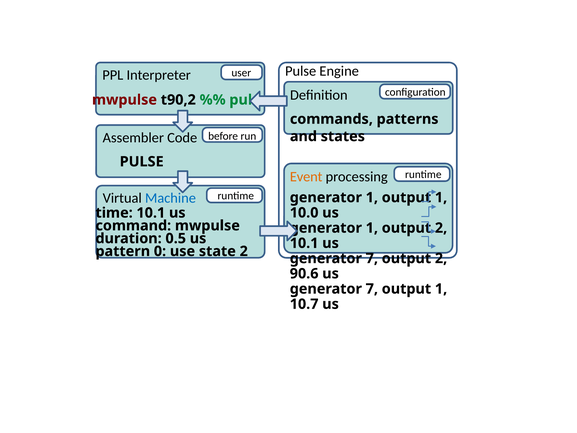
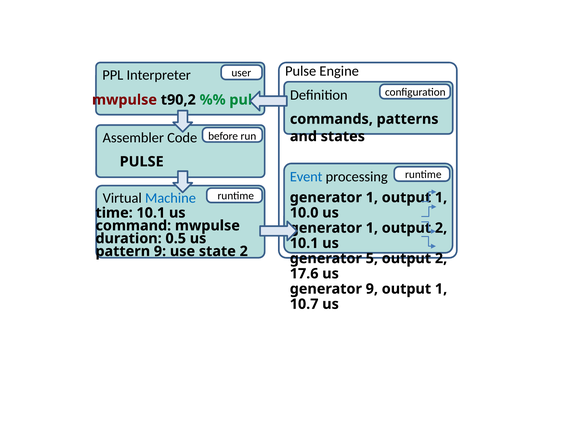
Event colour: orange -> blue
pattern 0: 0 -> 9
7 at (372, 258): 7 -> 5
90.6: 90.6 -> 17.6
7 at (372, 289): 7 -> 9
